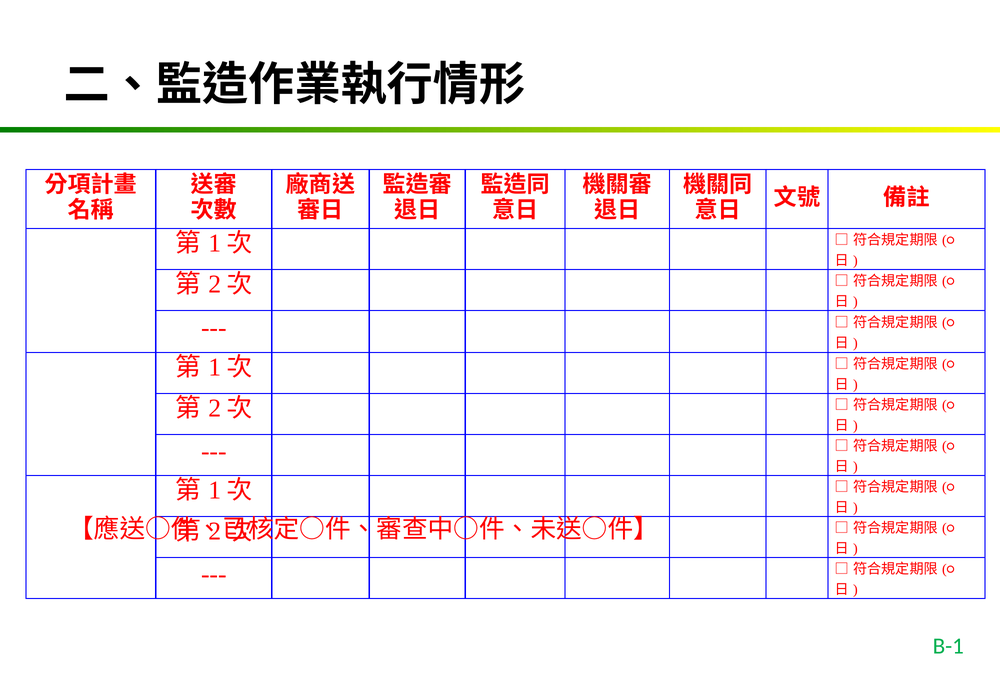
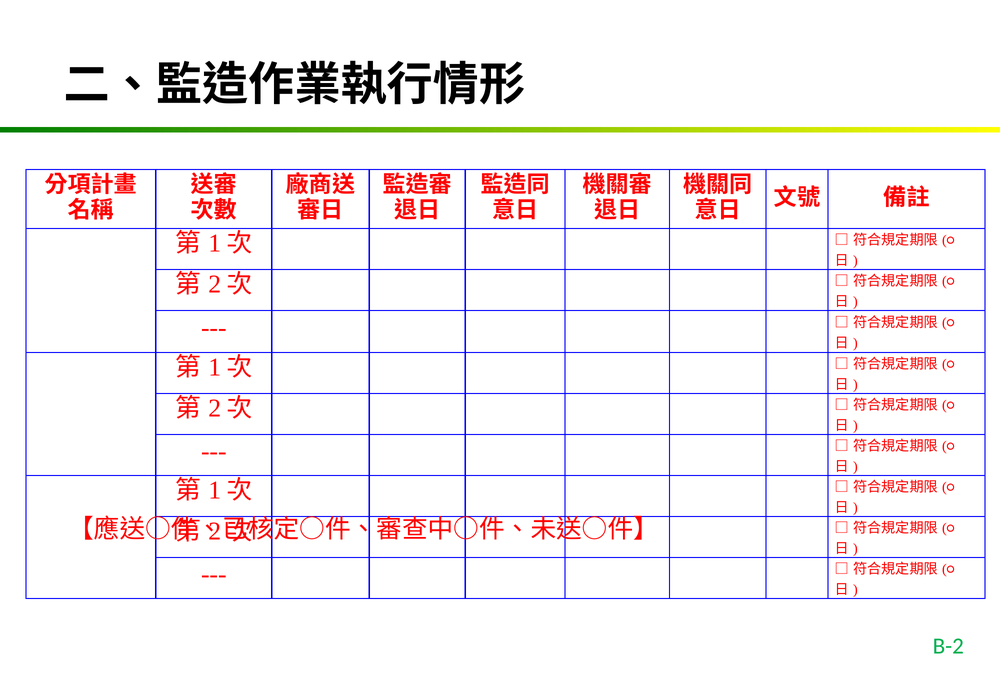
B-1: B-1 -> B-2
